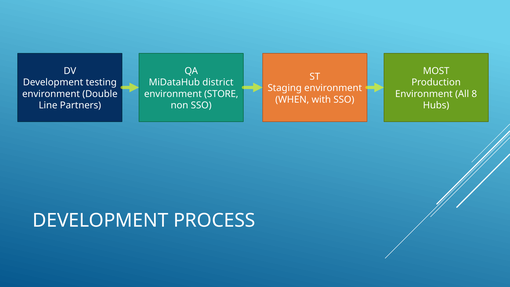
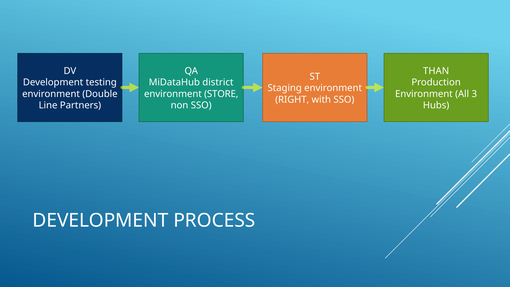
MOST: MOST -> THAN
8: 8 -> 3
WHEN: WHEN -> RIGHT
